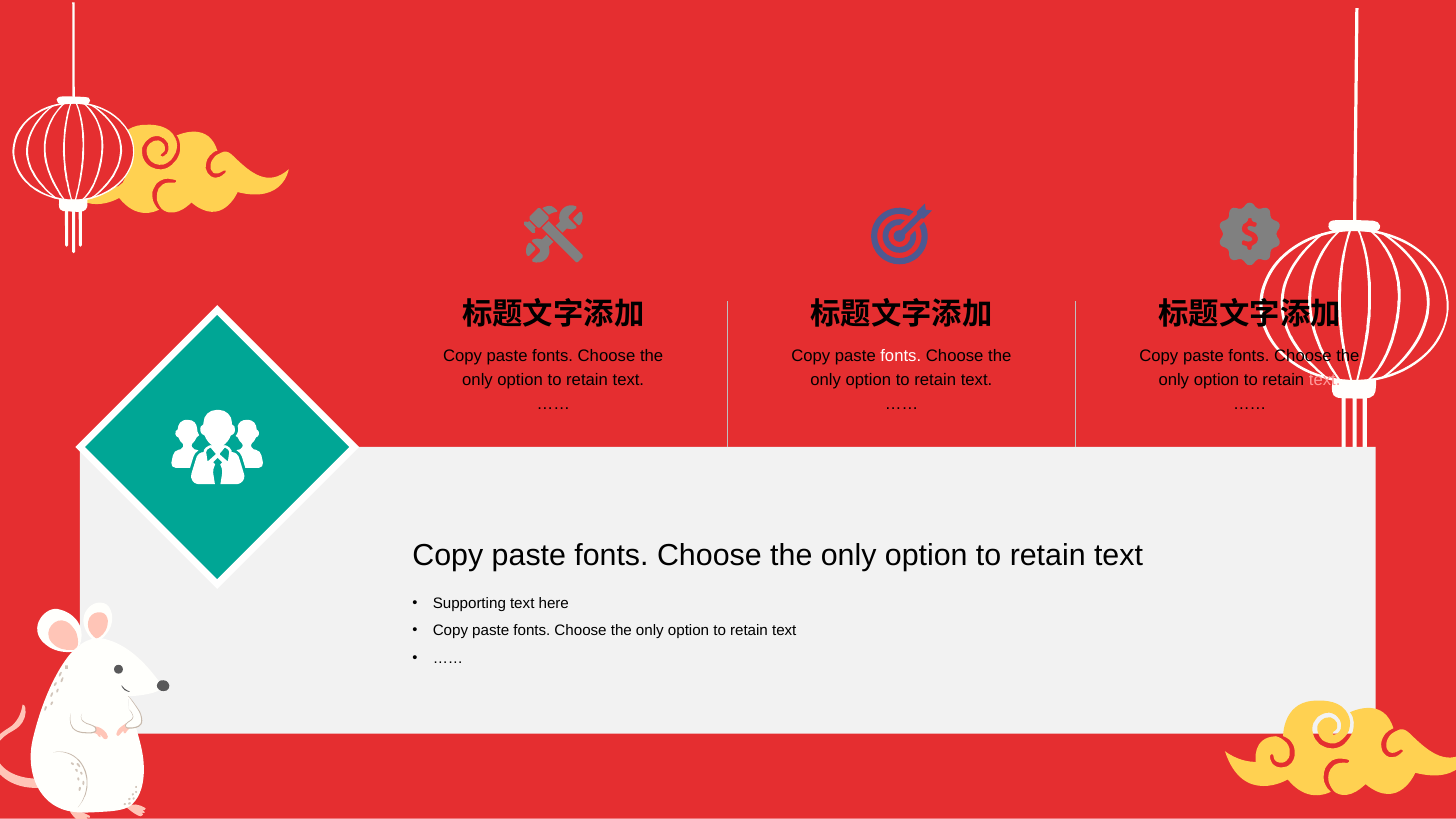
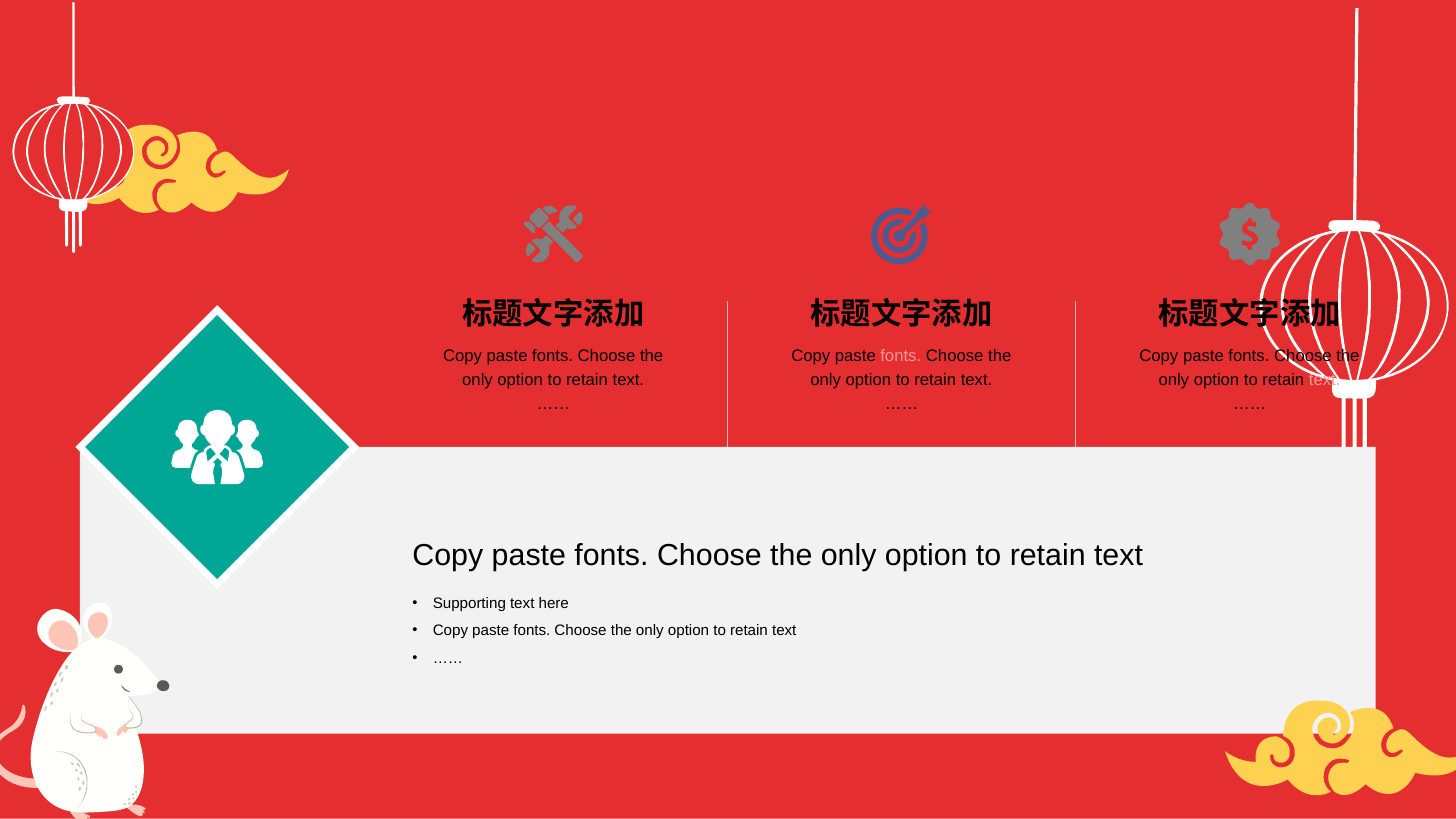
fonts at (901, 356) colour: white -> pink
